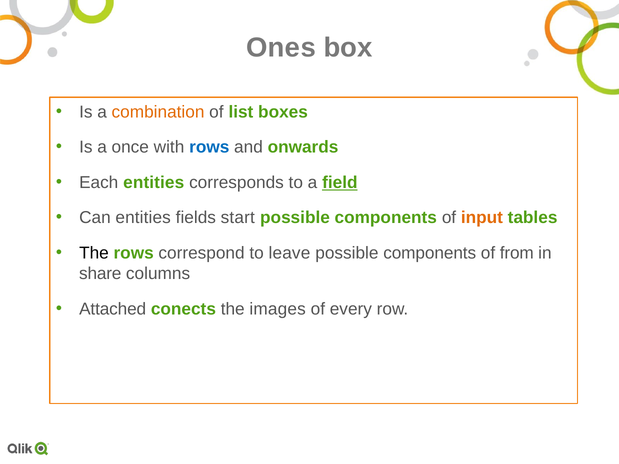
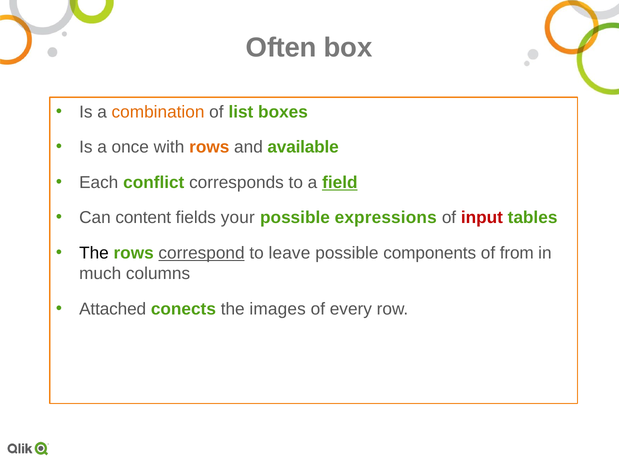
Ones: Ones -> Often
rows at (209, 147) colour: blue -> orange
onwards: onwards -> available
Each entities: entities -> conflict
Can entities: entities -> content
start: start -> your
components at (386, 218): components -> expressions
input colour: orange -> red
correspond underline: none -> present
share: share -> much
